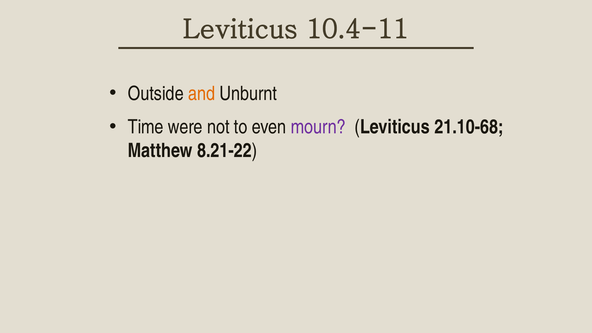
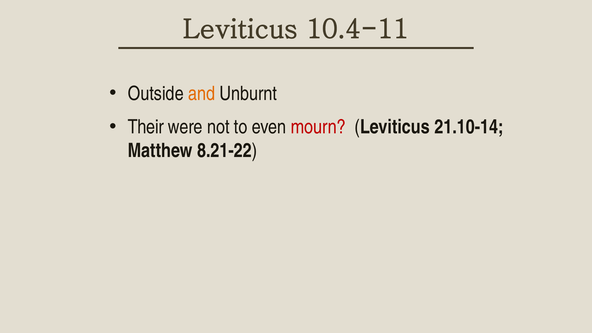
Time: Time -> Their
mourn colour: purple -> red
21.10-68: 21.10-68 -> 21.10-14
